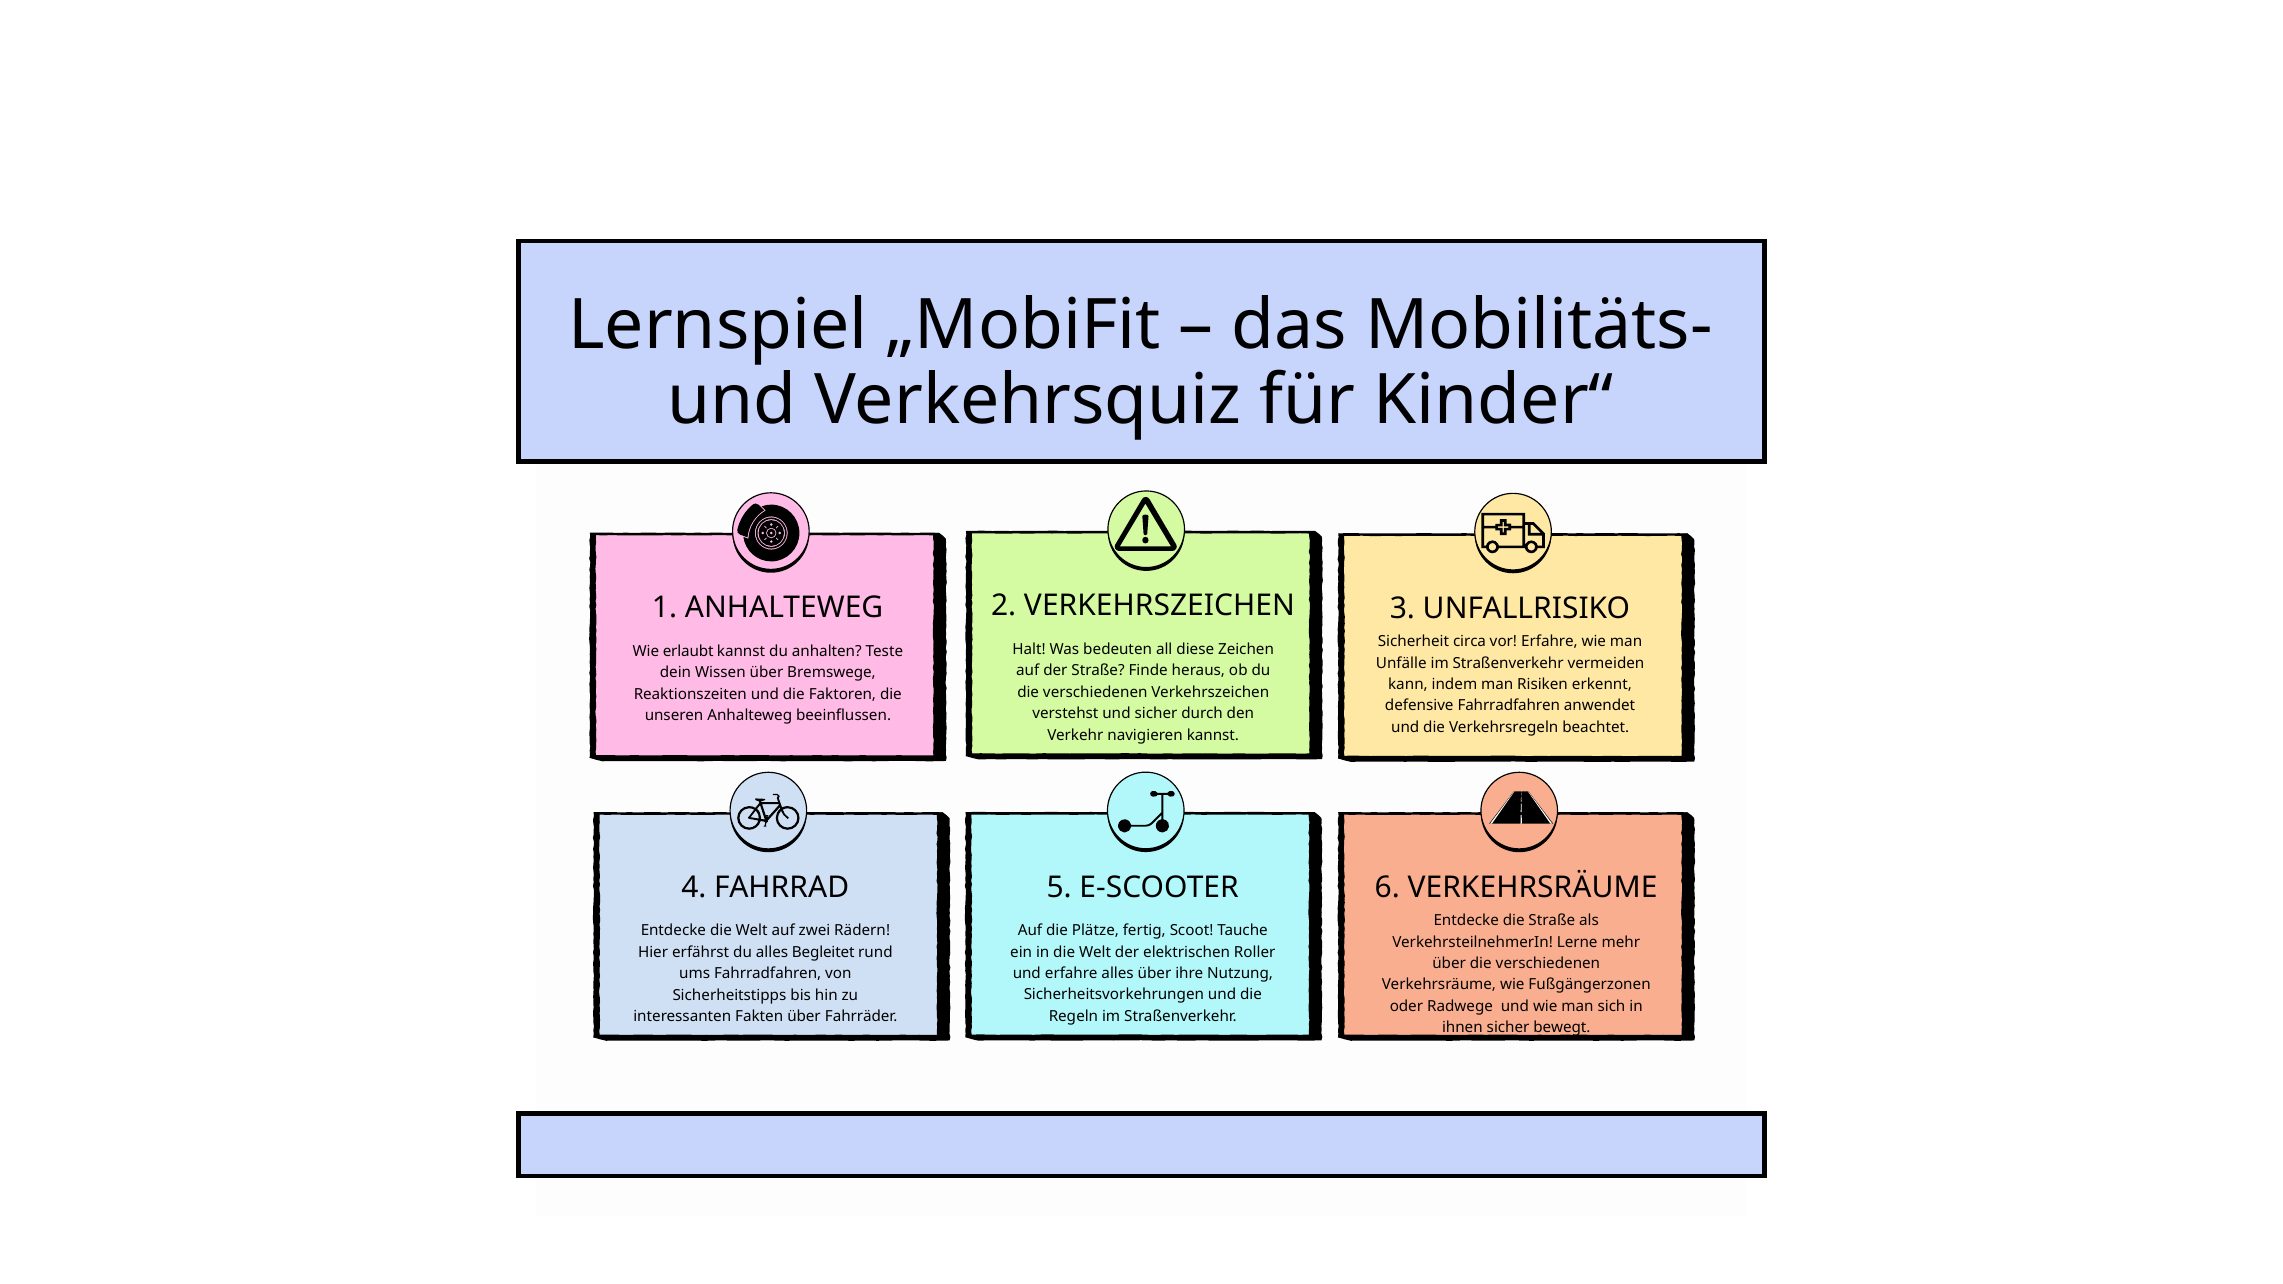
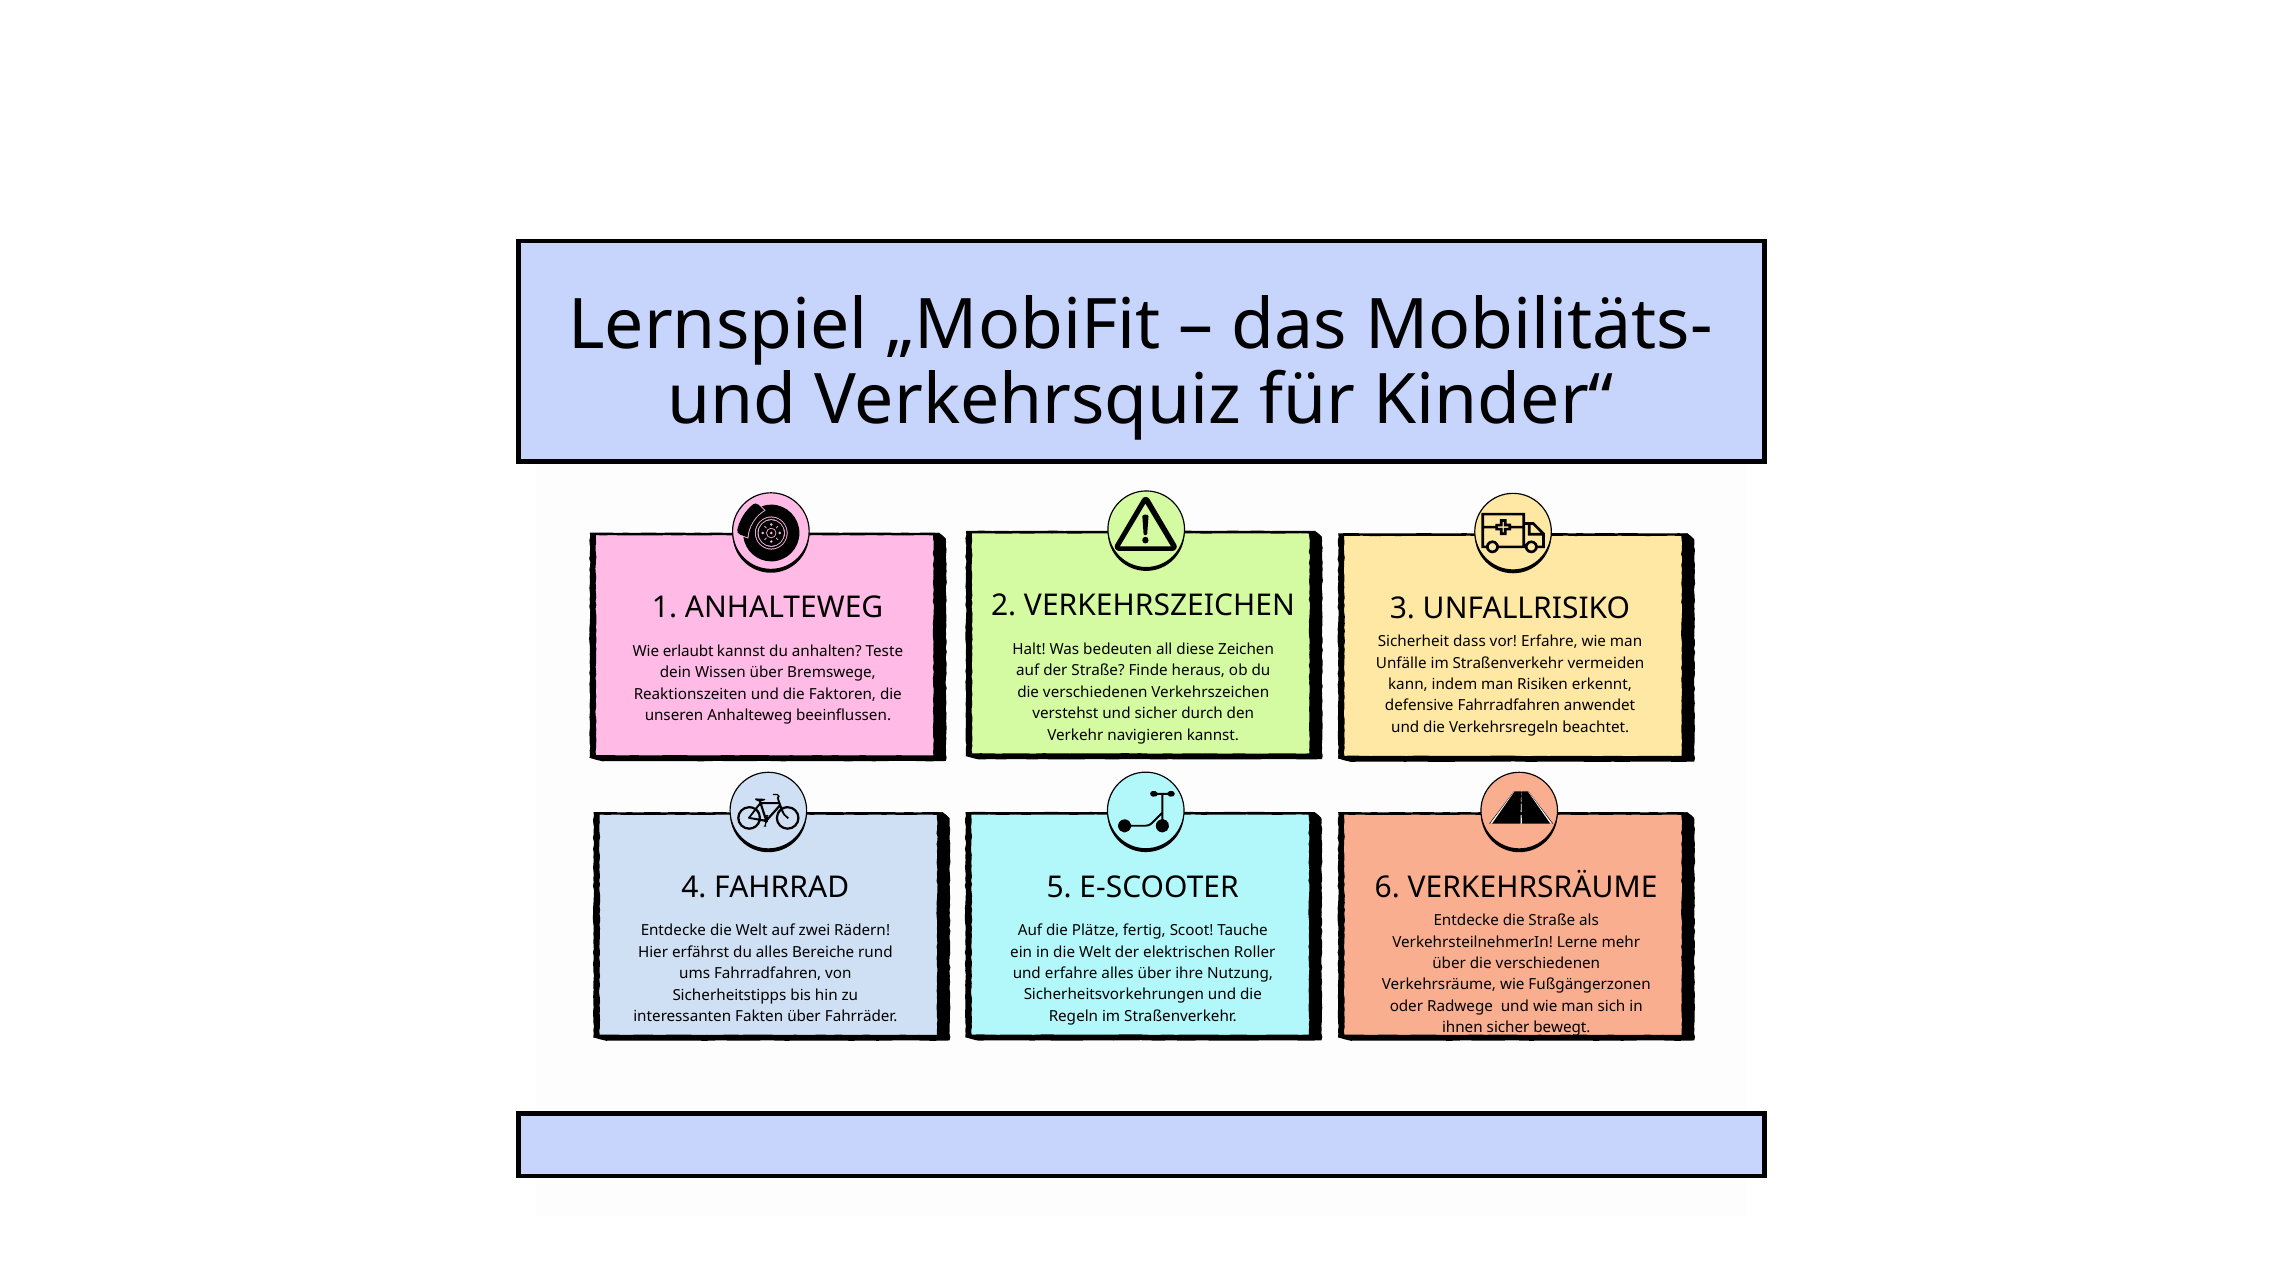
circa: circa -> dass
Begleitet: Begleitet -> Bereiche
